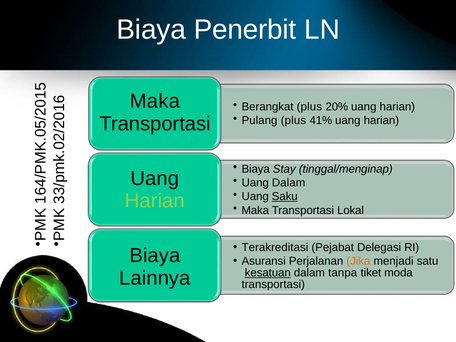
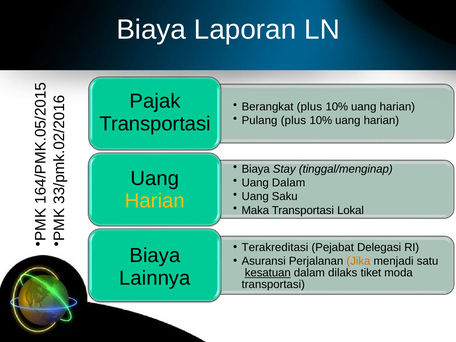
Penerbit: Penerbit -> Laporan
Maka at (155, 101): Maka -> Pajak
Berangkat plus 20%: 20% -> 10%
Pulang plus 41%: 41% -> 10%
Saku underline: present -> none
Harian at (155, 201) colour: light green -> yellow
tanpa: tanpa -> dilaks
